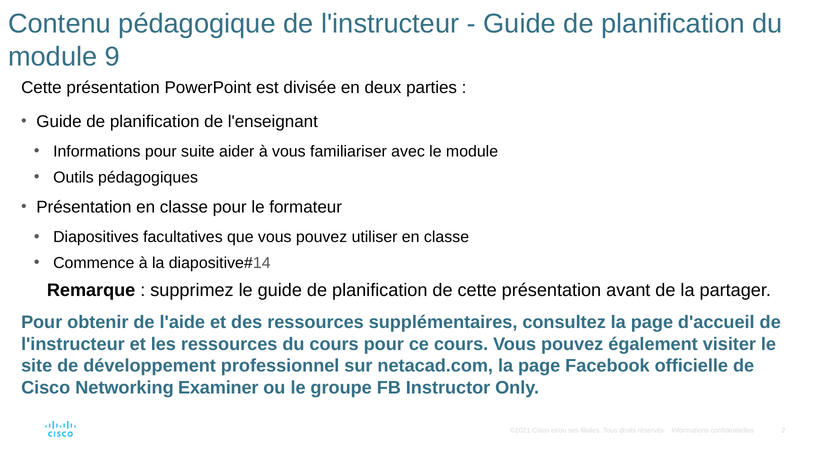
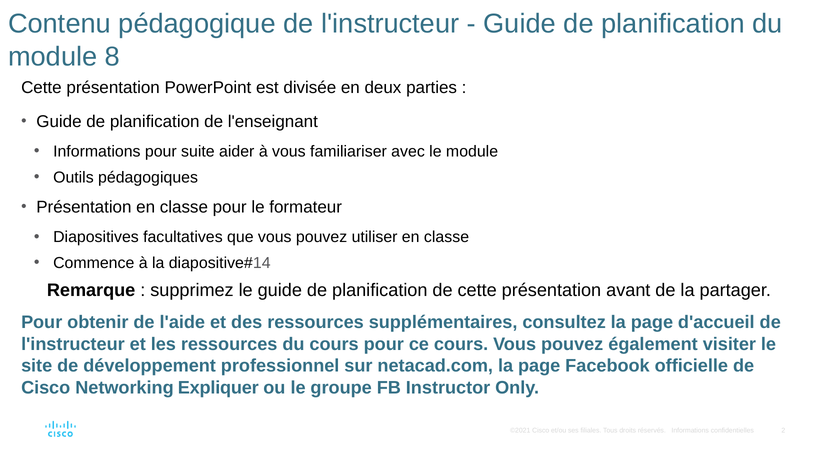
9: 9 -> 8
Examiner: Examiner -> Expliquer
